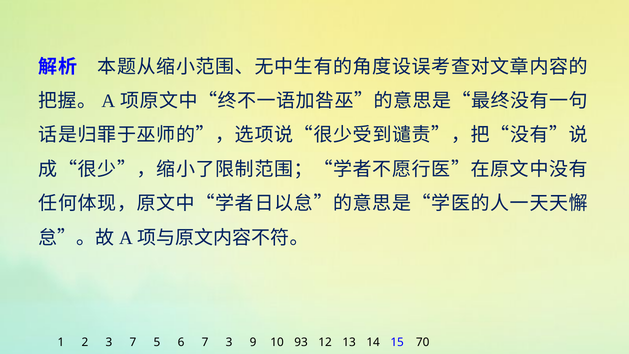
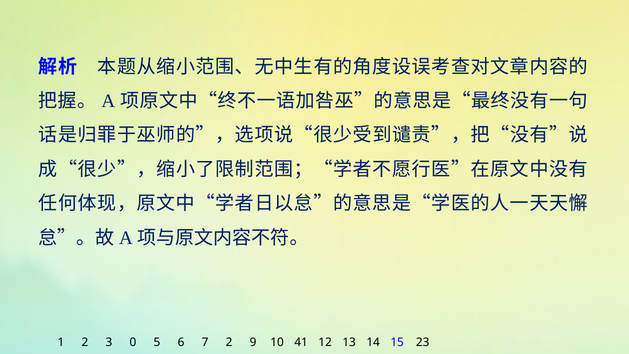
3 7: 7 -> 0
7 3: 3 -> 2
93: 93 -> 41
70: 70 -> 23
